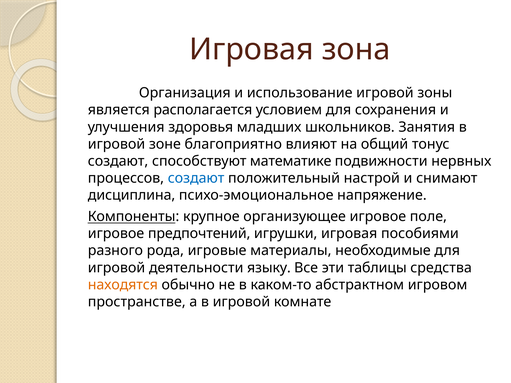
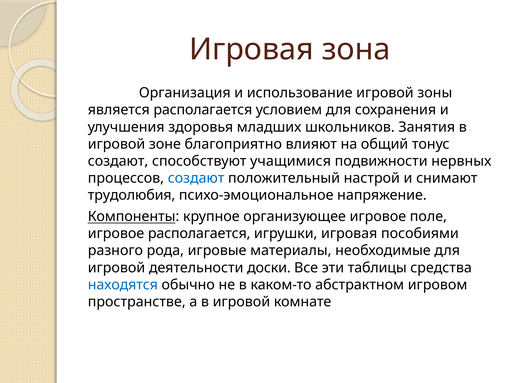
математике: математике -> учащимися
дисциплина: дисциплина -> трудолюбия
игровое предпочтений: предпочтений -> располагается
языку: языку -> доски
находятся colour: orange -> blue
